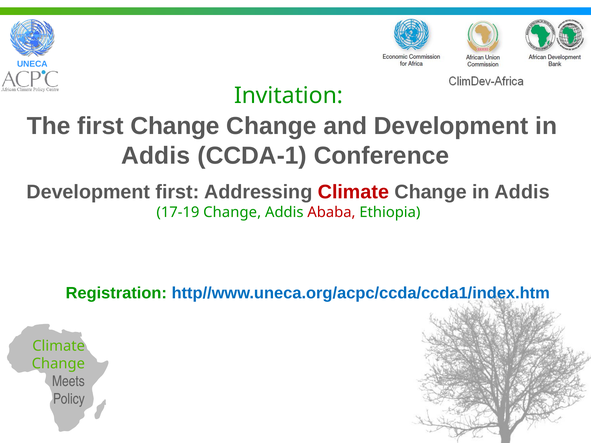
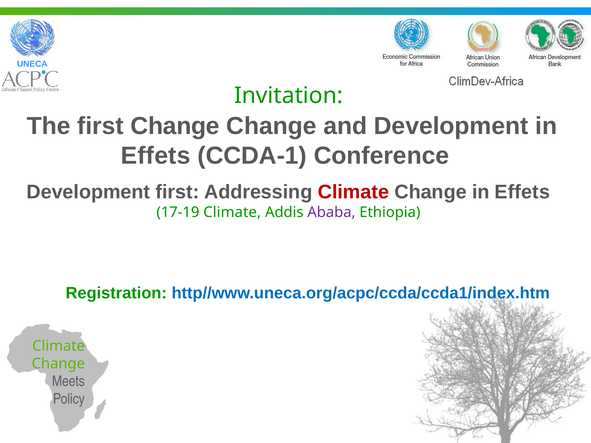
Addis at (156, 156): Addis -> Effets
Change in Addis: Addis -> Effets
17-19 Change: Change -> Climate
Ababa colour: red -> purple
